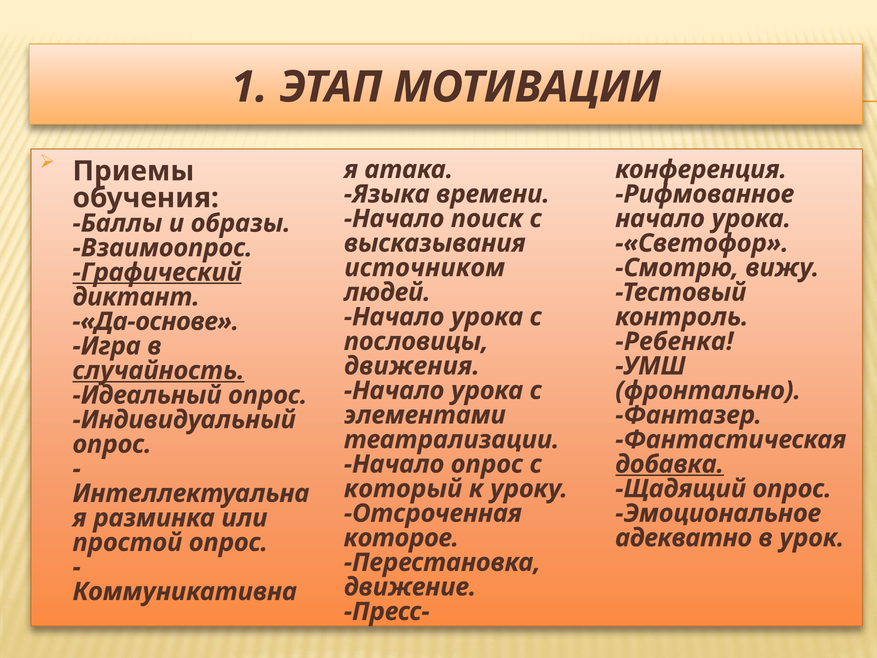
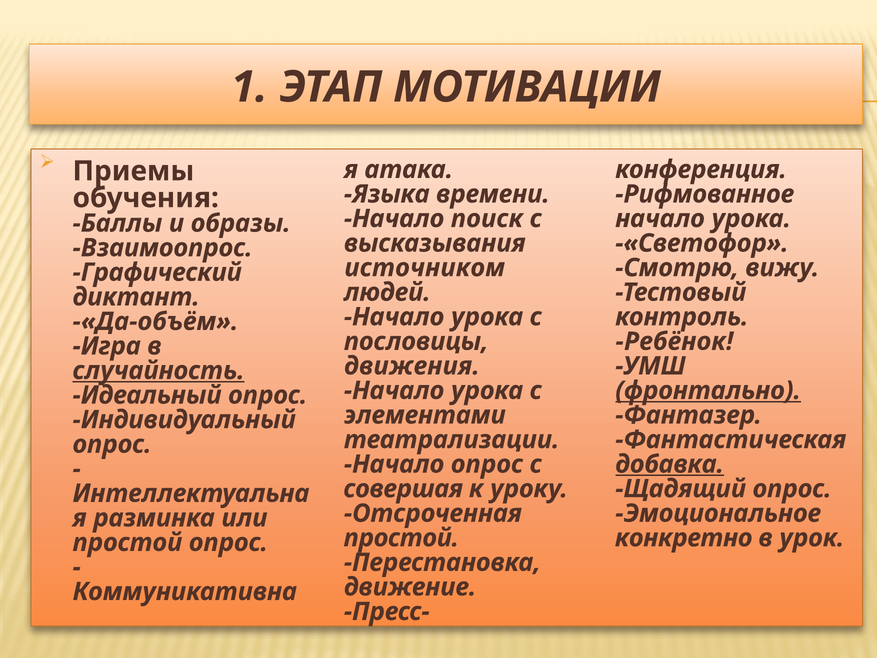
Графический underline: present -> none
-«Да-основе: -«Да-основе -> -«Да-объём
Ребенка: Ребенка -> Ребёнок
фронтально underline: none -> present
который: который -> совершая
которое at (401, 538): которое -> простой
адекватно: адекватно -> конкретно
